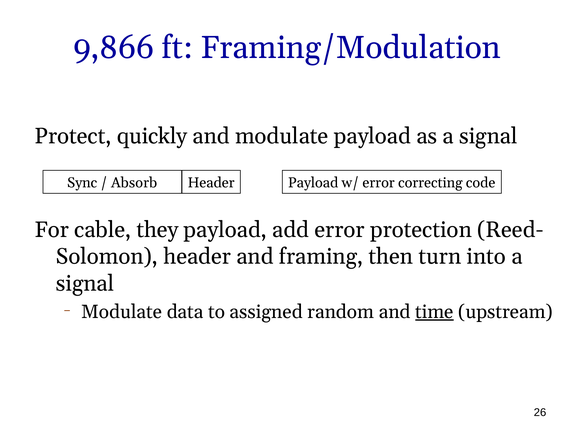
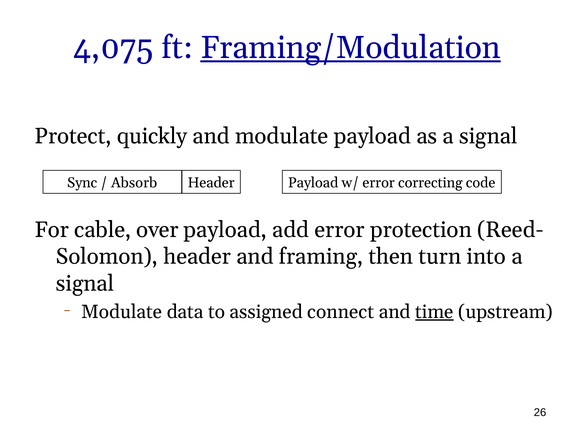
9,866: 9,866 -> 4,075
Framing/Modulation underline: none -> present
they: they -> over
random: random -> connect
